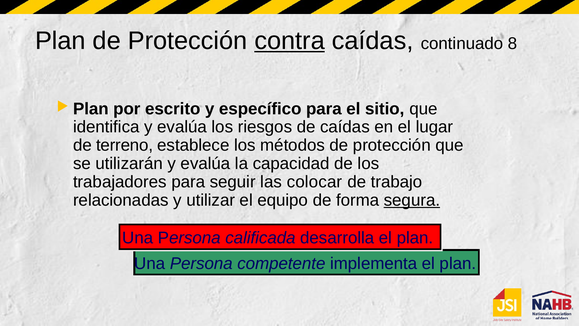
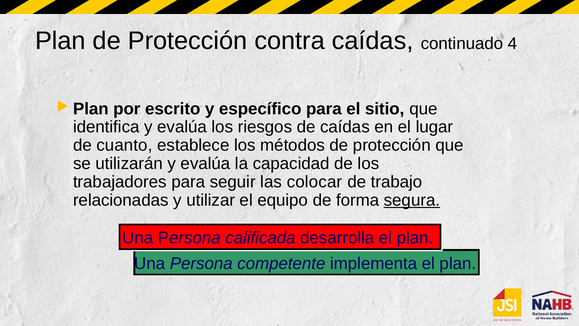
contra underline: present -> none
8: 8 -> 4
terreno: terreno -> cuanto
